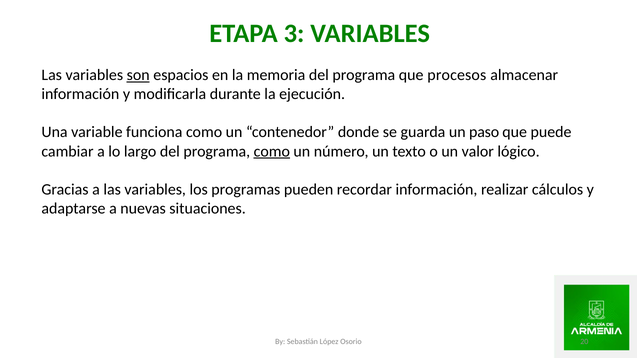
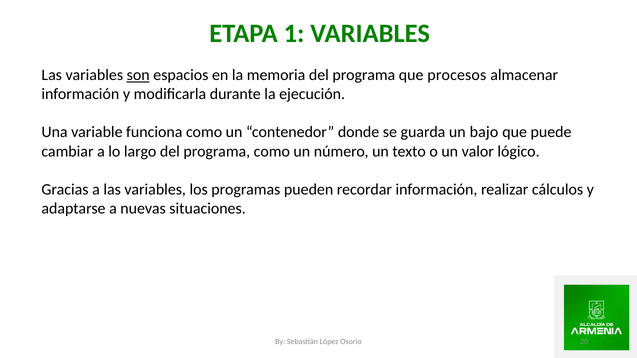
3: 3 -> 1
paso: paso -> bajo
como at (272, 151) underline: present -> none
